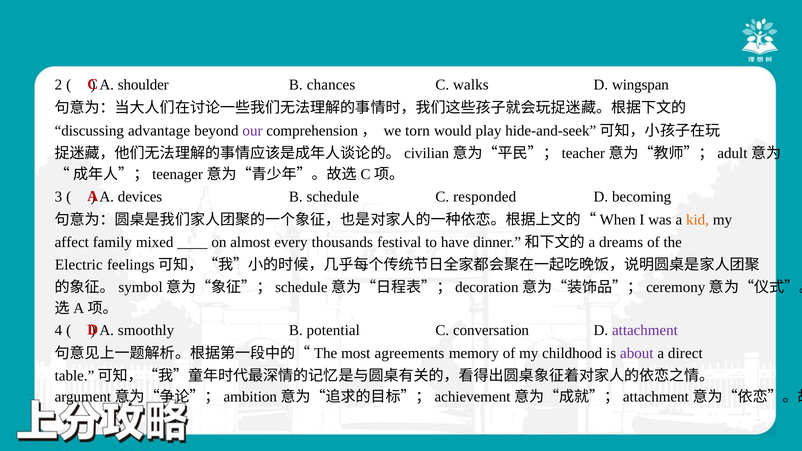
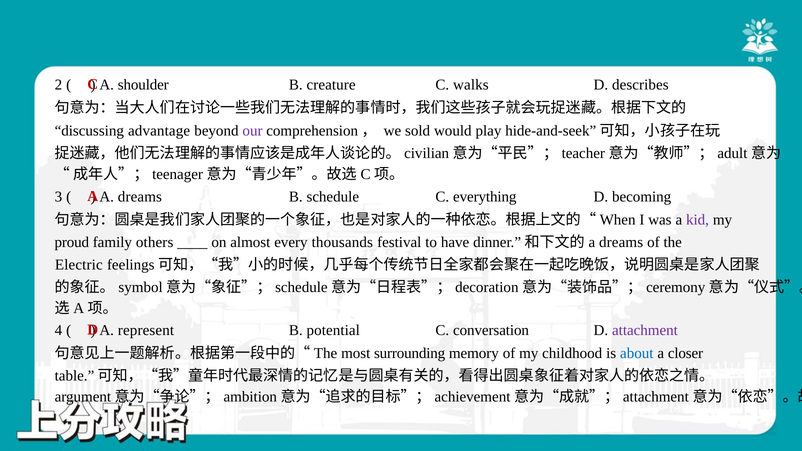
chances: chances -> creature
wingspan: wingspan -> describes
torn: torn -> sold
A devices: devices -> dreams
responded: responded -> everything
kid colour: orange -> purple
affect: affect -> proud
mixed: mixed -> others
smoothly: smoothly -> represent
agreements: agreements -> surrounding
about colour: purple -> blue
direct: direct -> closer
